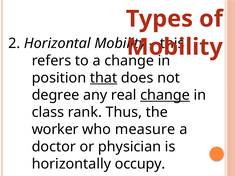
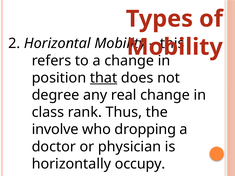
change at (165, 95) underline: present -> none
worker: worker -> involve
measure: measure -> dropping
